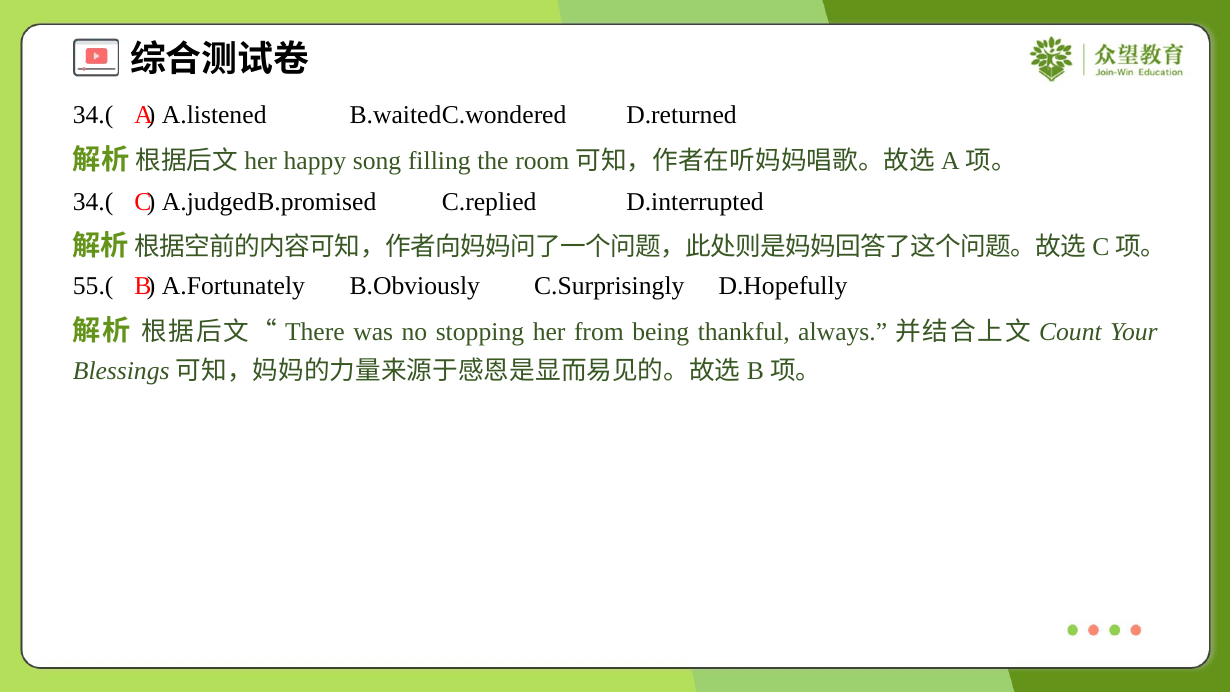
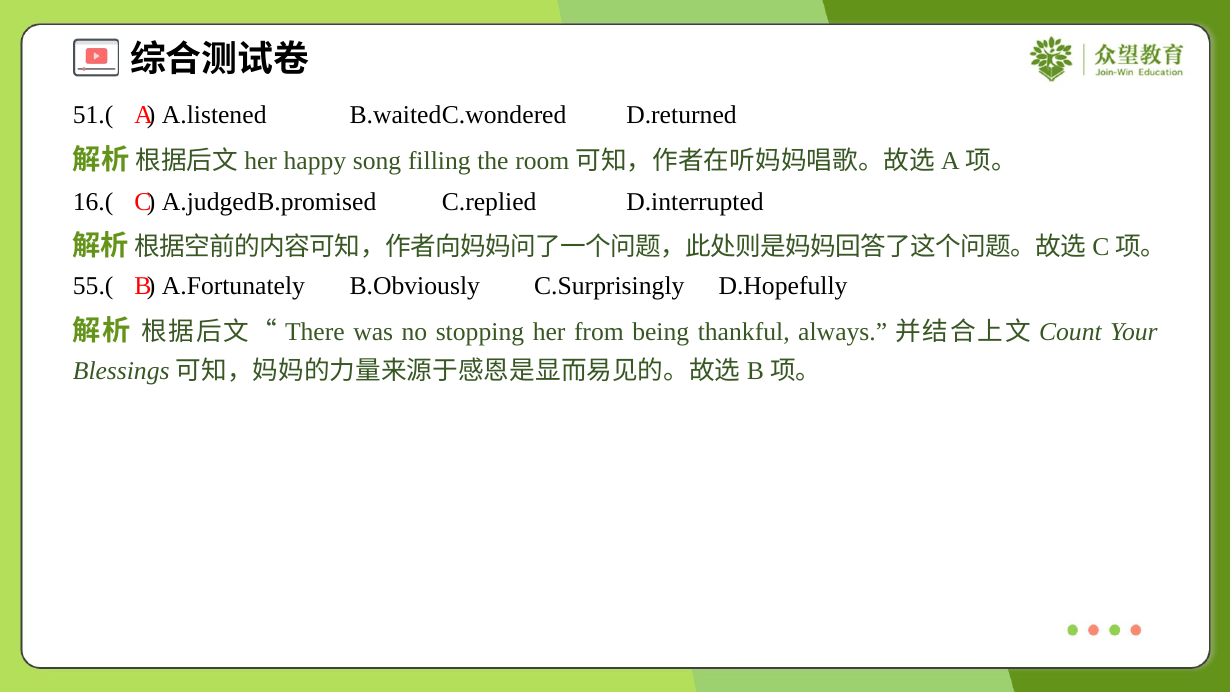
34.( at (93, 115): 34.( -> 51.(
34.( at (93, 202): 34.( -> 16.(
